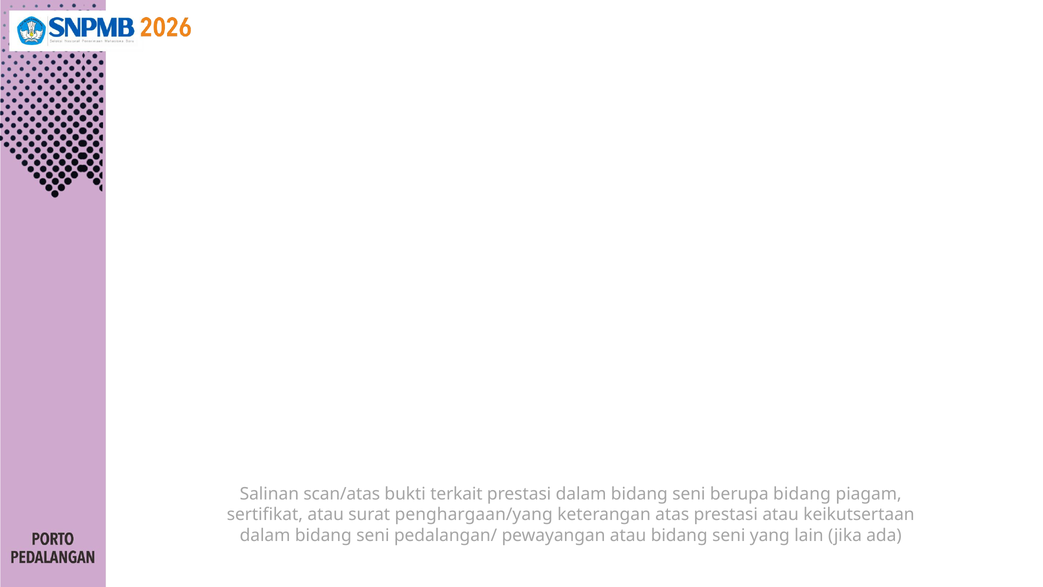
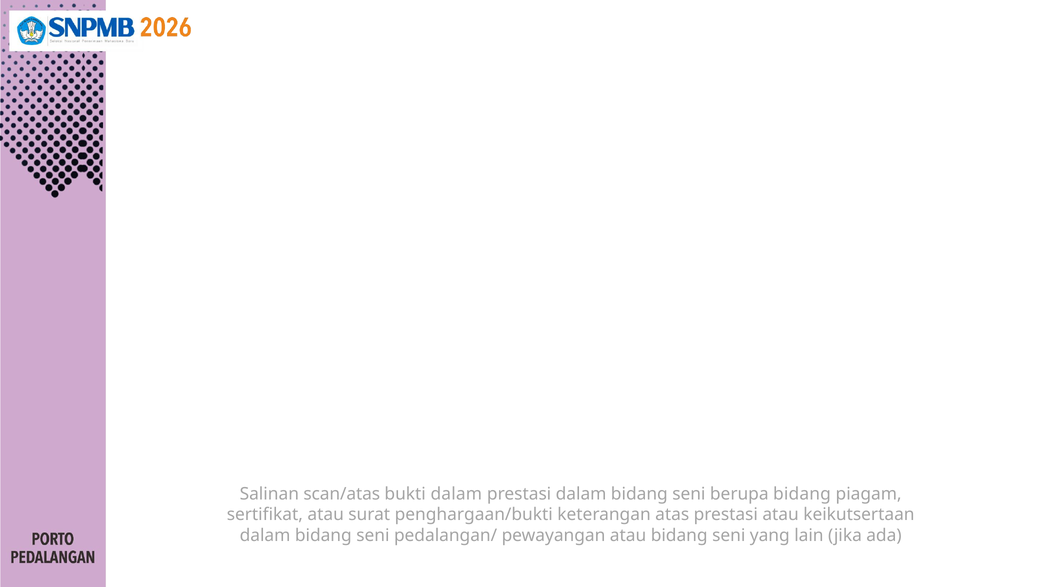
bukti terkait: terkait -> dalam
penghargaan/yang: penghargaan/yang -> penghargaan/bukti
